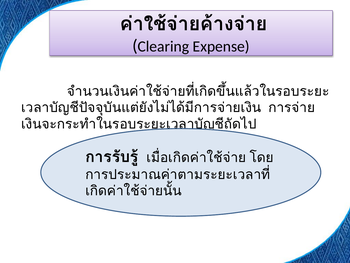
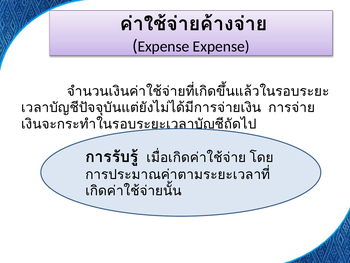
Clearing at (163, 46): Clearing -> Expense
